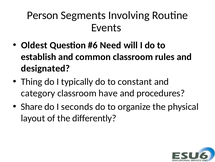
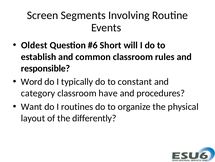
Person: Person -> Screen
Need: Need -> Short
designated: designated -> responsible
Thing: Thing -> Word
Share: Share -> Want
seconds: seconds -> routines
